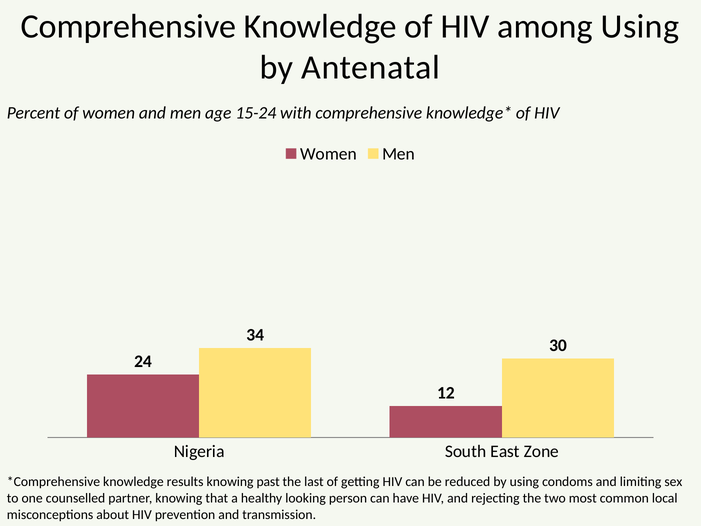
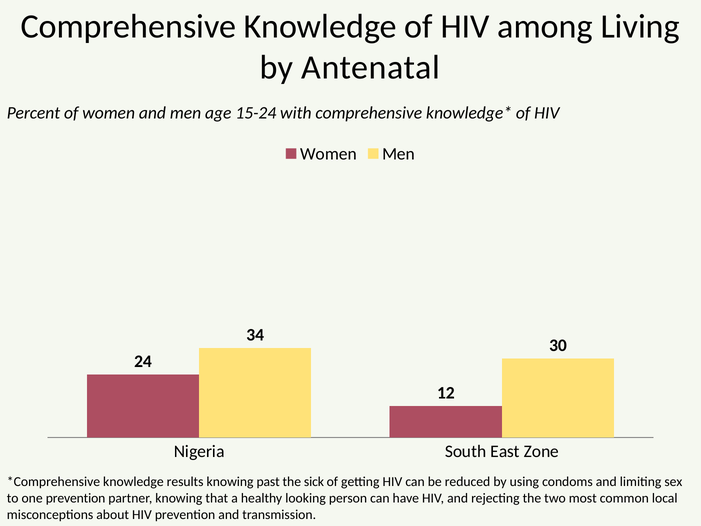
among Using: Using -> Living
last: last -> sick
one counselled: counselled -> prevention
